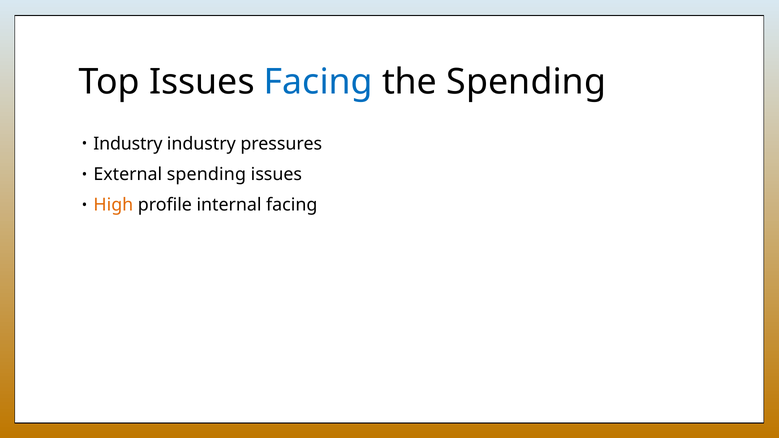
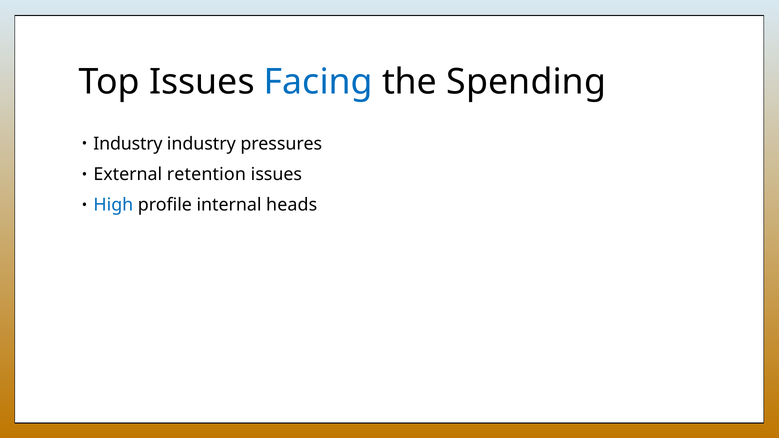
External spending: spending -> retention
High colour: orange -> blue
internal facing: facing -> heads
